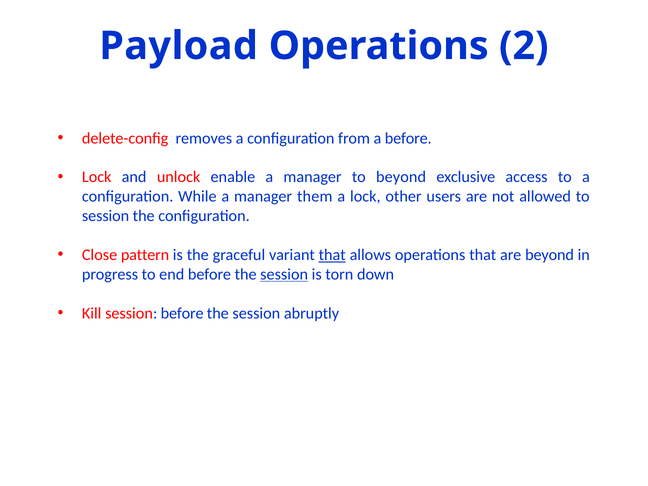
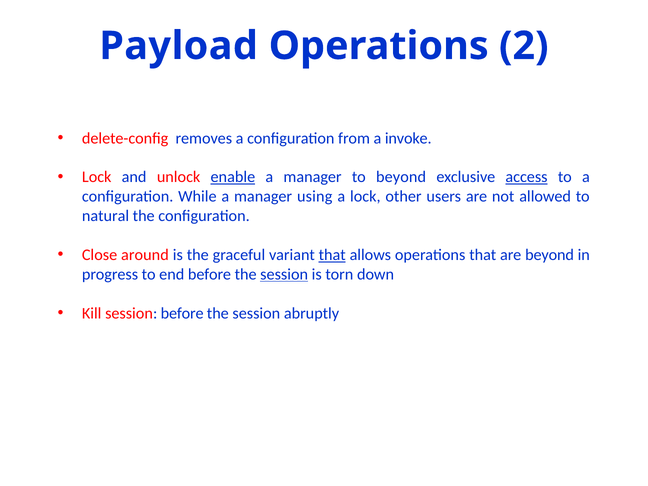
a before: before -> invoke
enable underline: none -> present
access underline: none -> present
them: them -> using
session at (106, 216): session -> natural
pattern: pattern -> around
